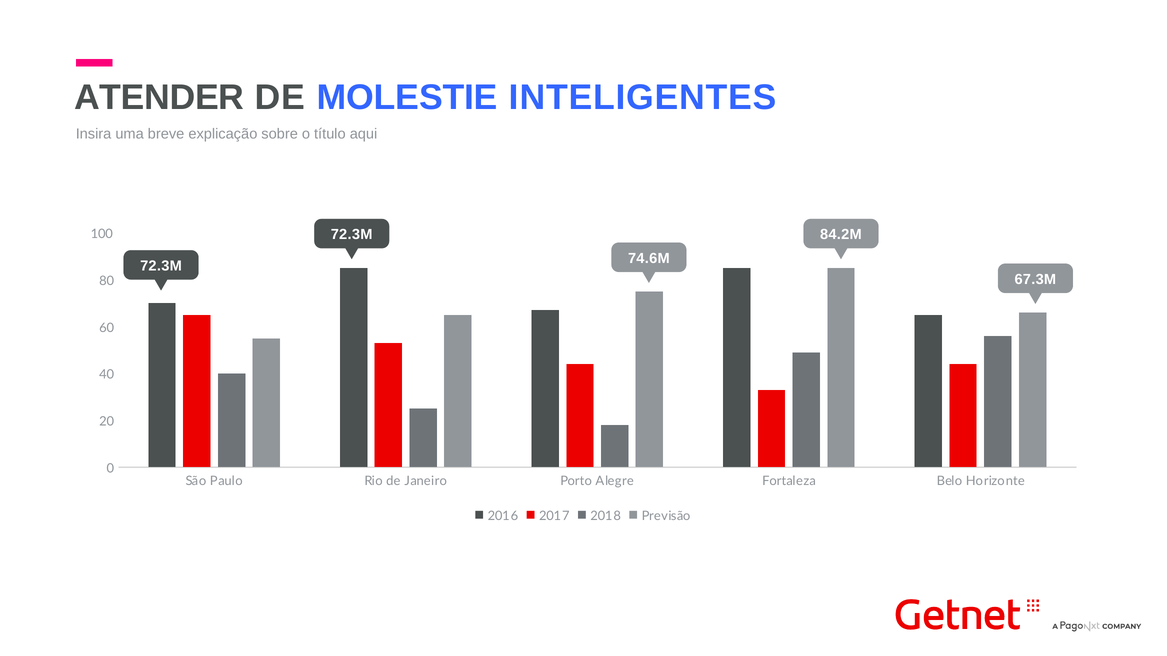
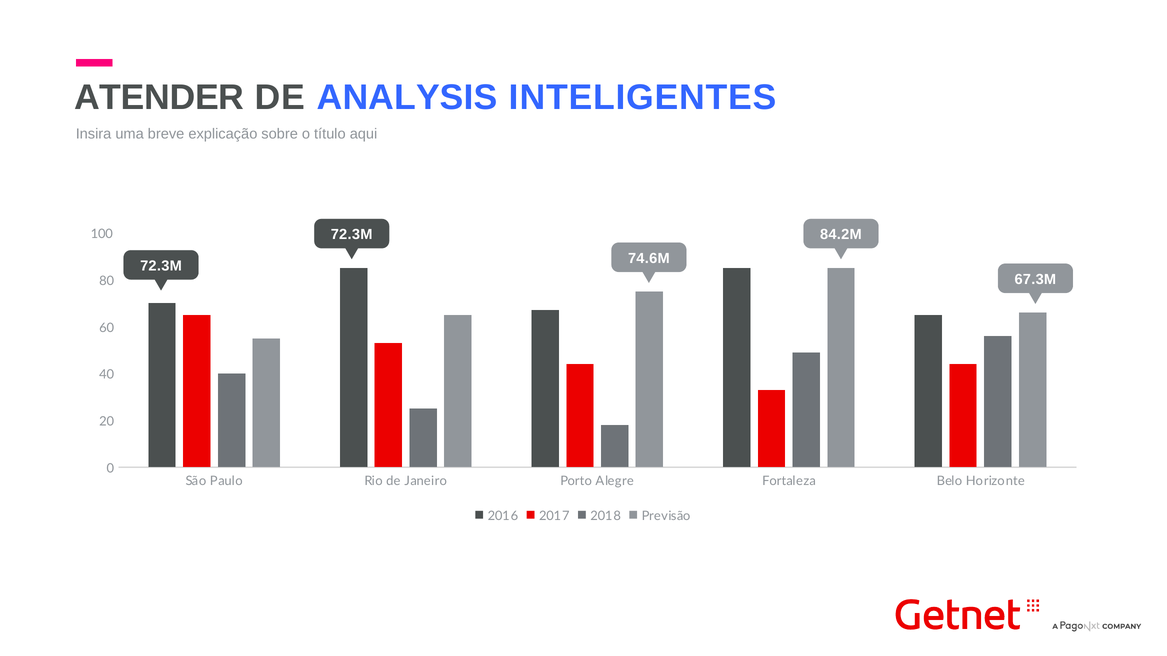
MOLESTIE: MOLESTIE -> ANALYSIS
